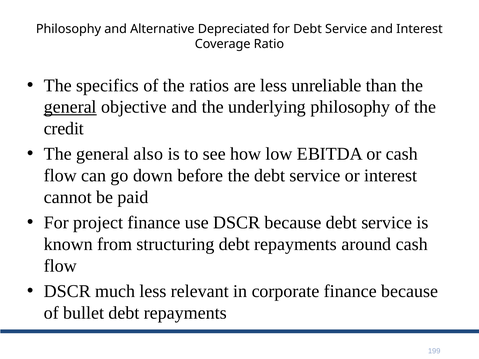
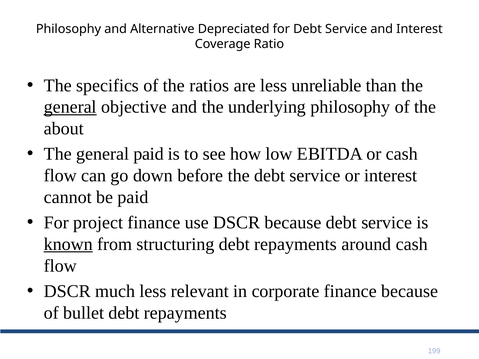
credit: credit -> about
general also: also -> paid
known underline: none -> present
